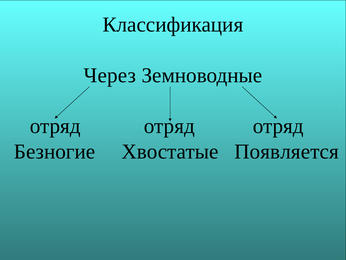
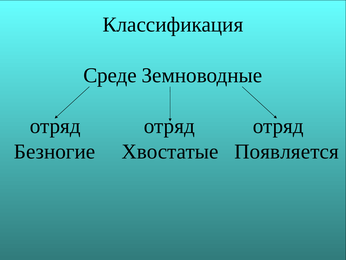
Через: Через -> Среде
